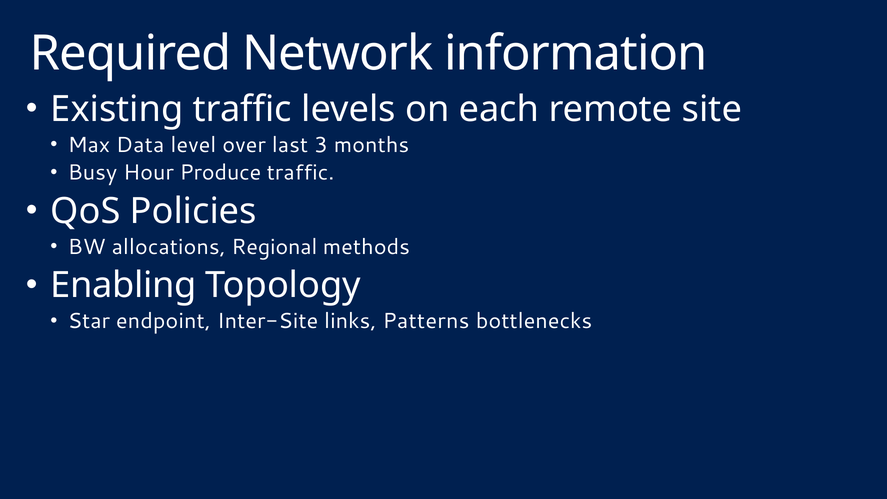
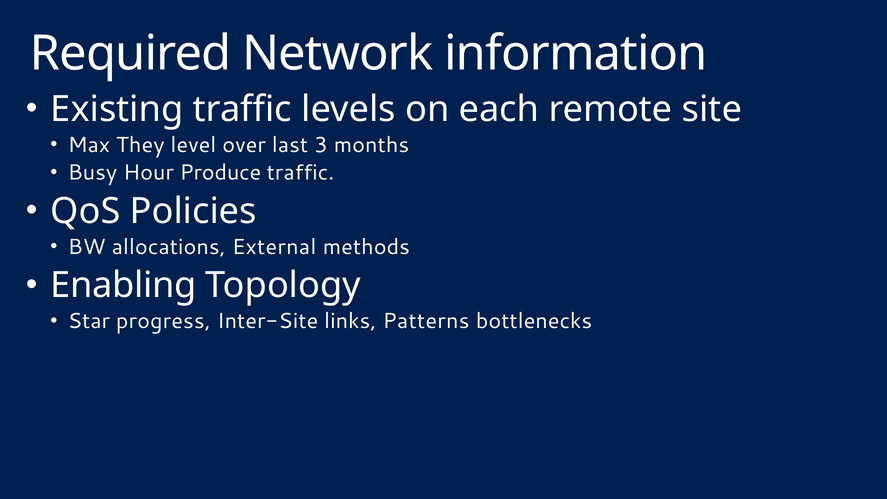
Data: Data -> They
Regional: Regional -> External
endpoint: endpoint -> progress
